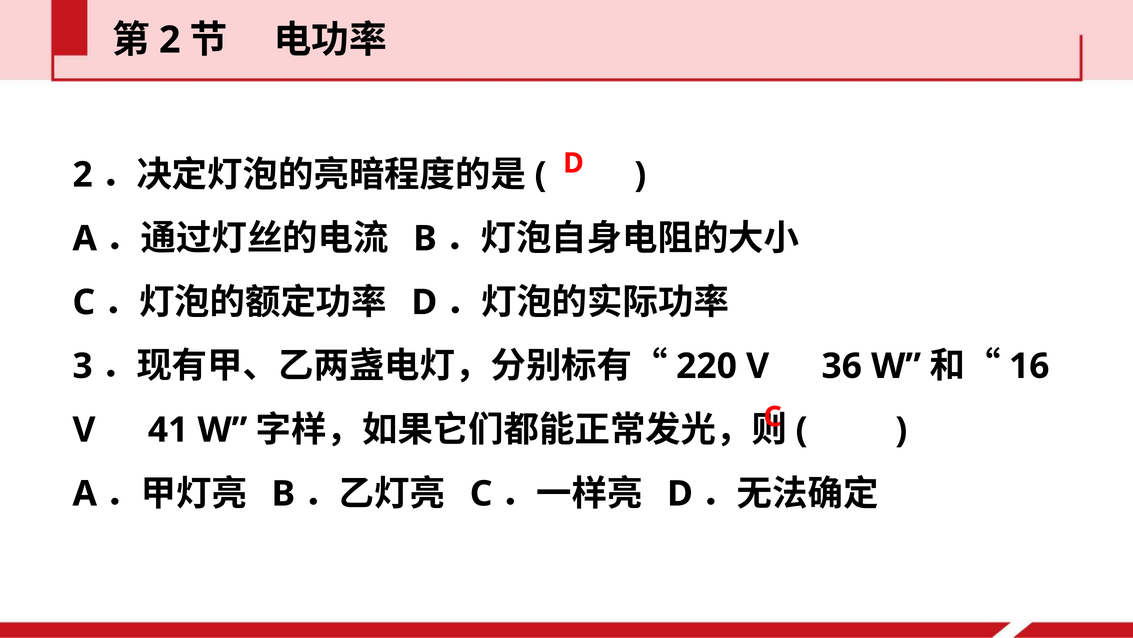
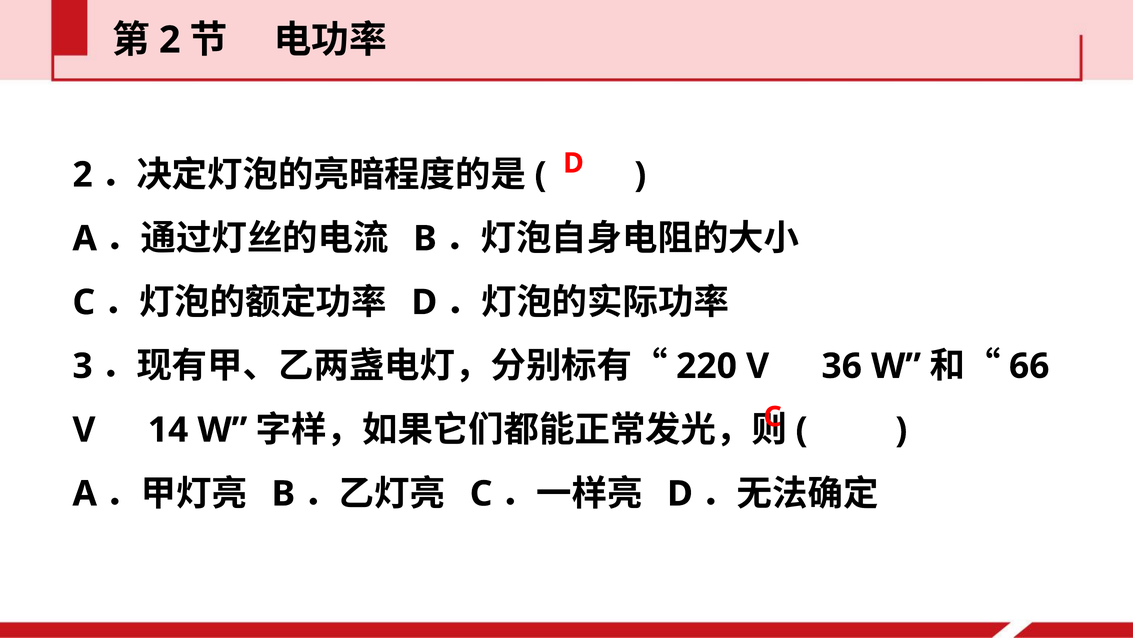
16: 16 -> 66
41: 41 -> 14
